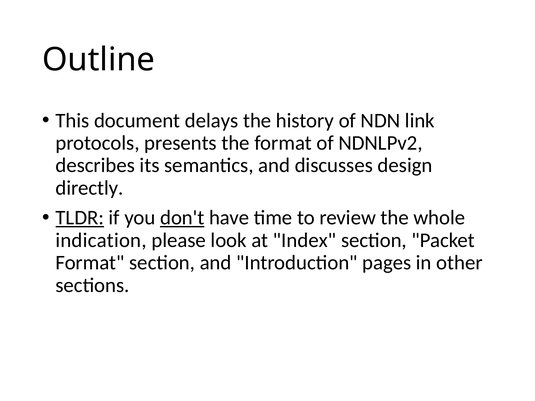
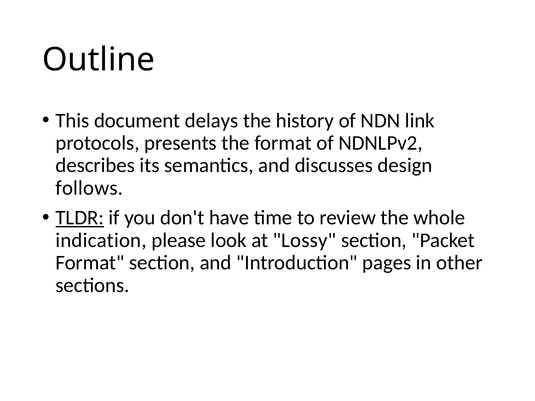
directly: directly -> follows
don't underline: present -> none
Index: Index -> Lossy
